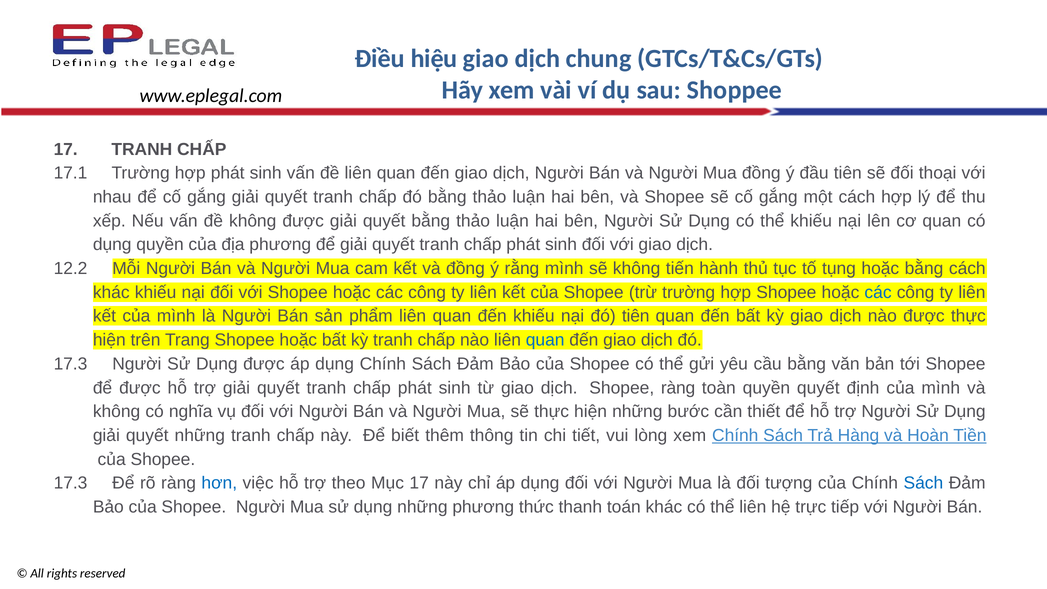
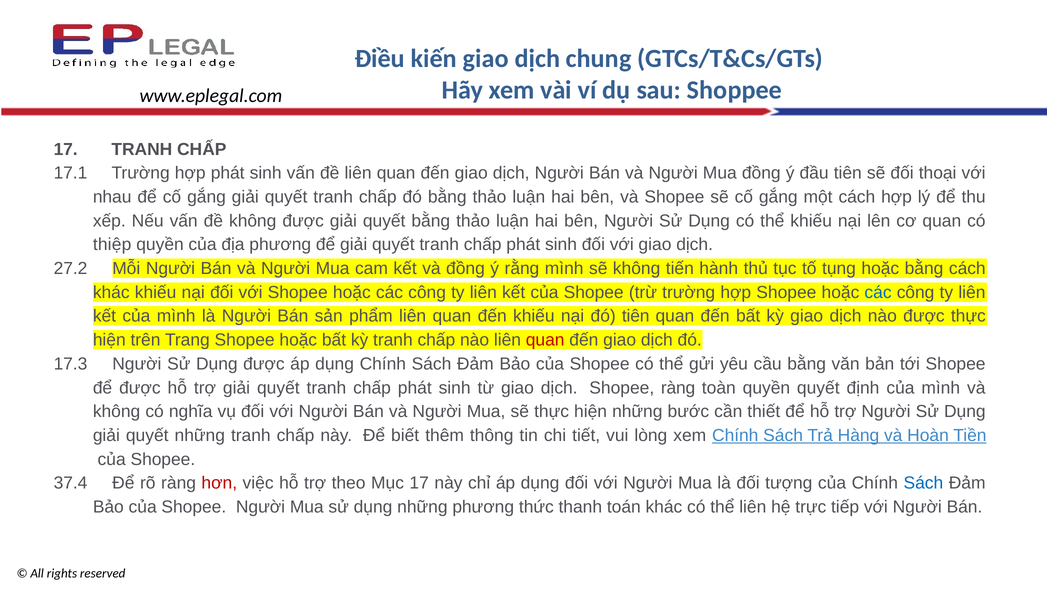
hiệu: hiệu -> kiến
dụng at (112, 245): dụng -> thiệp
12.2: 12.2 -> 27.2
quan at (545, 340) colour: blue -> red
17.3 at (71, 483): 17.3 -> 37.4
hơn colour: blue -> red
